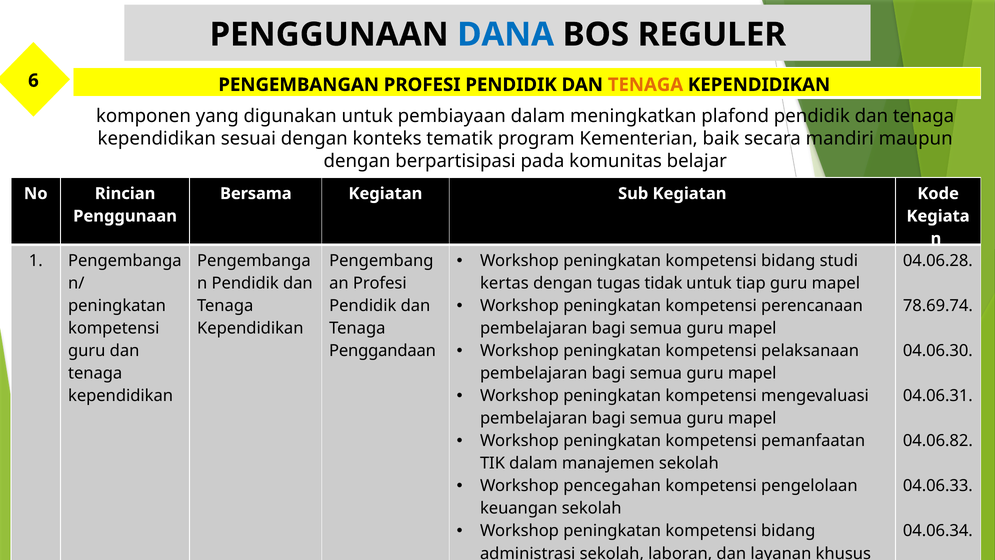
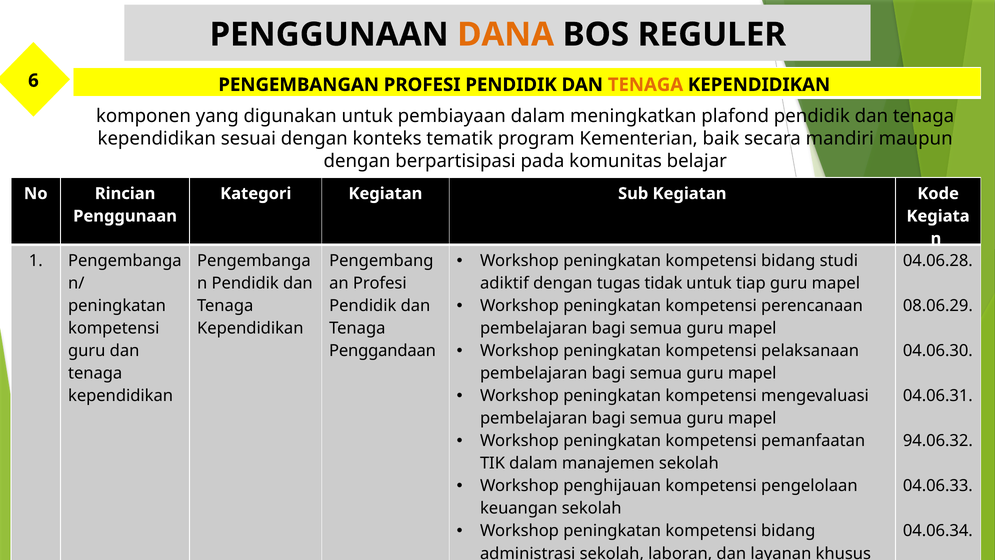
DANA colour: blue -> orange
Bersama: Bersama -> Kategori
kertas: kertas -> adiktif
78.69.74: 78.69.74 -> 08.06.29
04.06.82: 04.06.82 -> 94.06.32
pencegahan: pencegahan -> penghijauan
